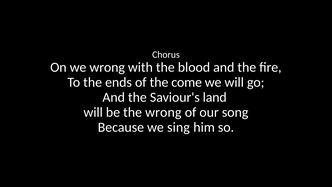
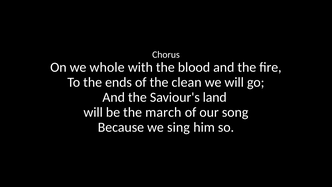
we wrong: wrong -> whole
come: come -> clean
the wrong: wrong -> march
